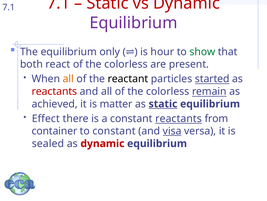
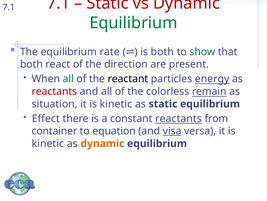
Equilibrium at (133, 23) colour: purple -> green
only: only -> rate
is hour: hour -> both
colorless at (126, 64): colorless -> direction
all at (68, 79) colour: orange -> green
started: started -> energy
achieved: achieved -> situation
matter at (116, 104): matter -> kinetic
static at (163, 104) underline: present -> none
to constant: constant -> equation
sealed at (48, 143): sealed -> kinetic
dynamic at (102, 143) colour: red -> orange
